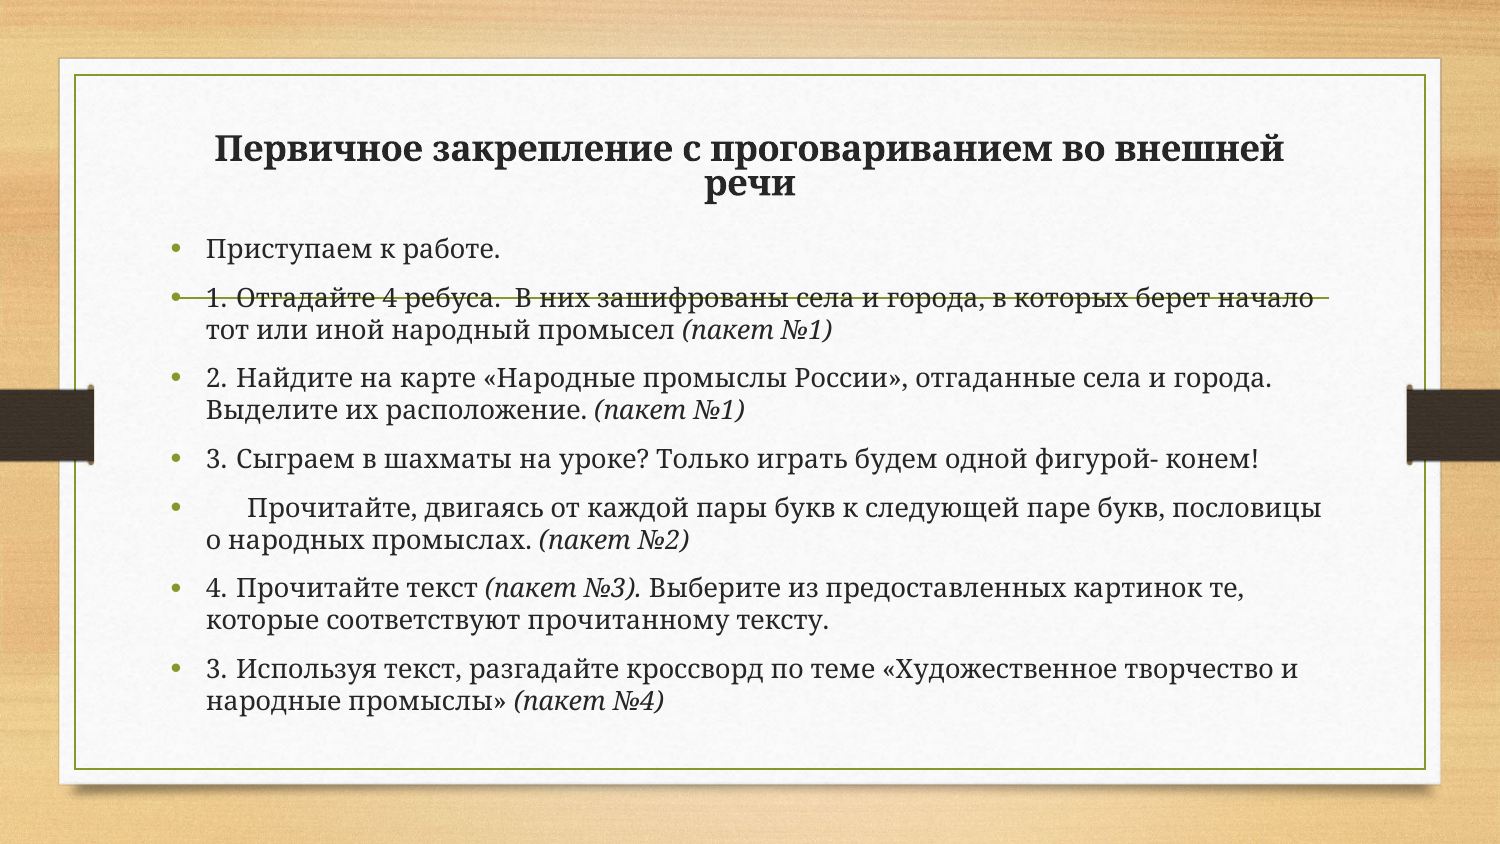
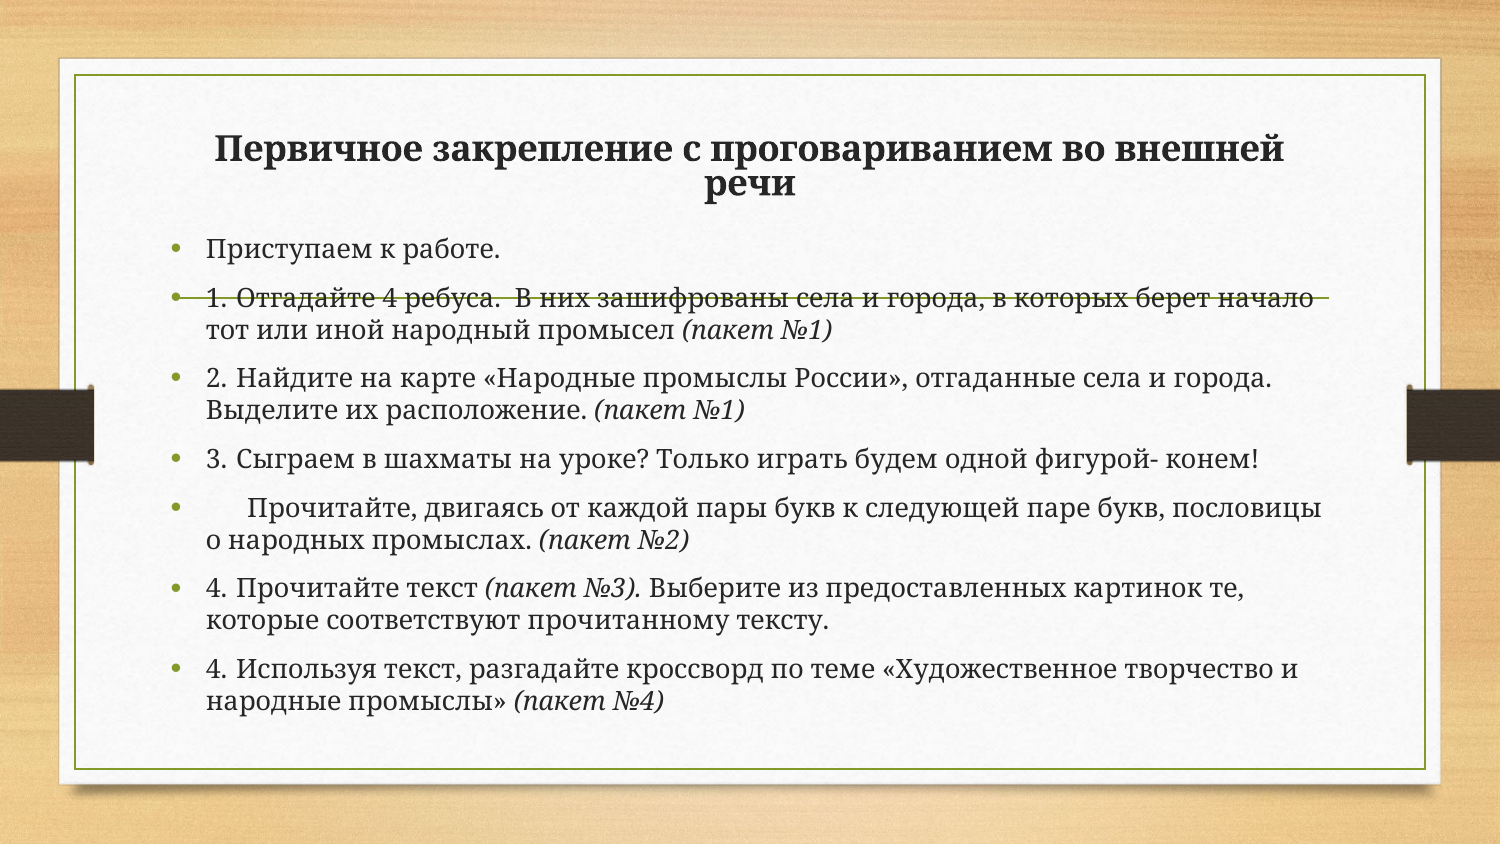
3 at (217, 670): 3 -> 4
